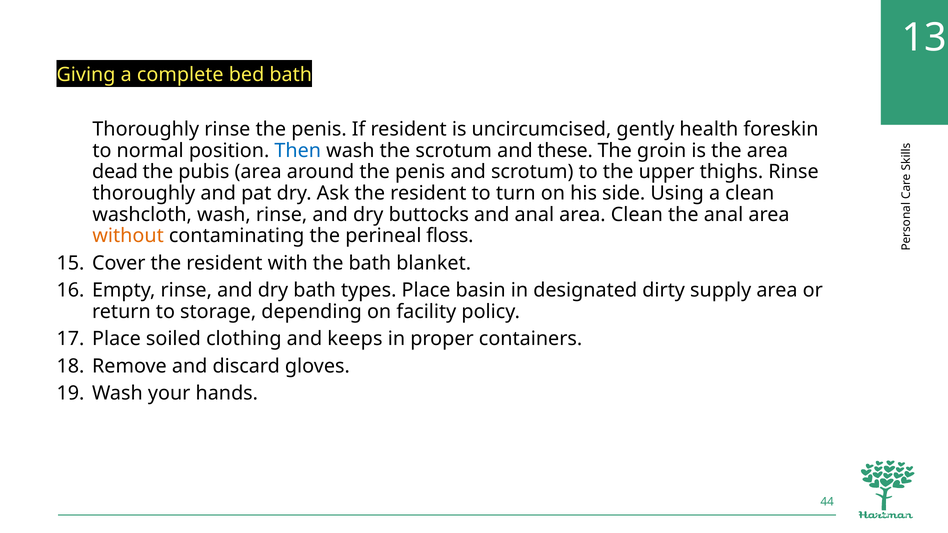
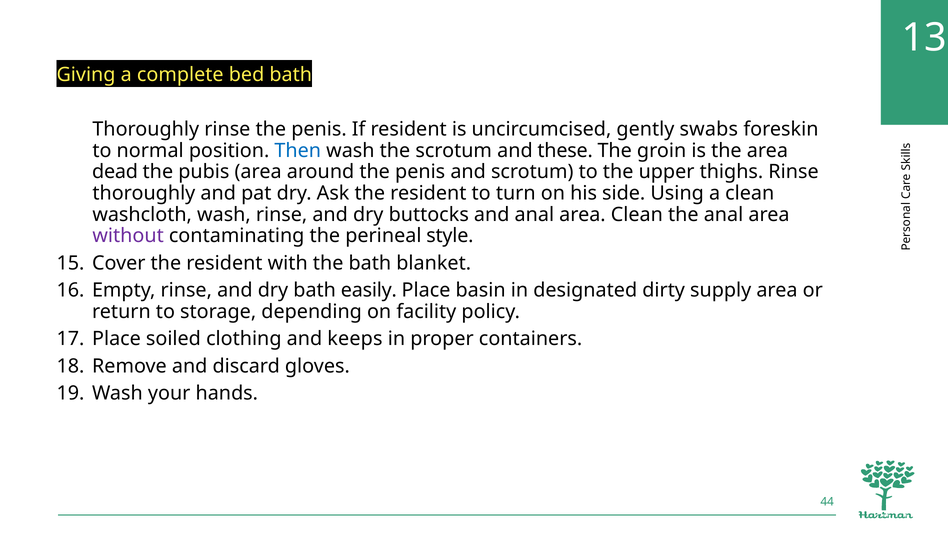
health: health -> swabs
without colour: orange -> purple
floss: floss -> style
types: types -> easily
